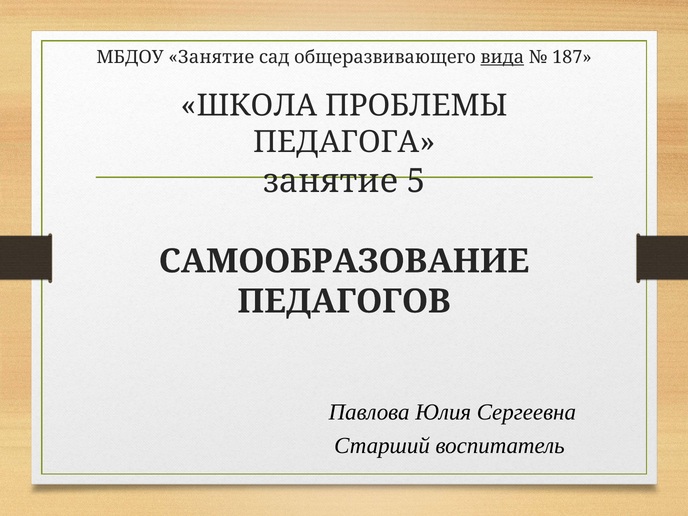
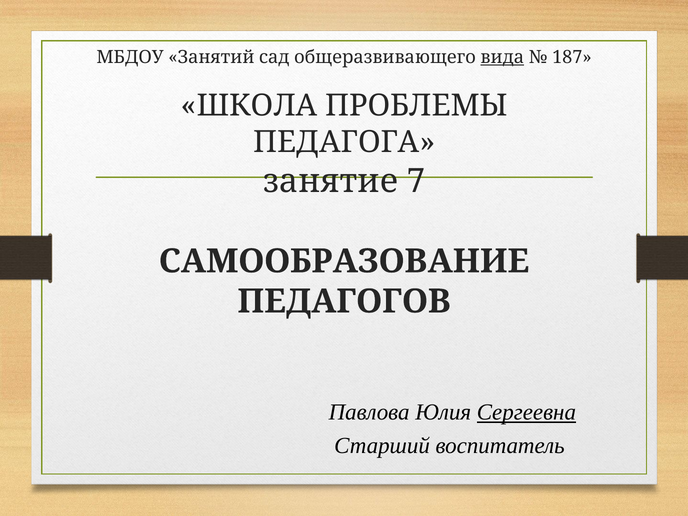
МБДОУ Занятие: Занятие -> Занятий
5: 5 -> 7
Сергеевна underline: none -> present
